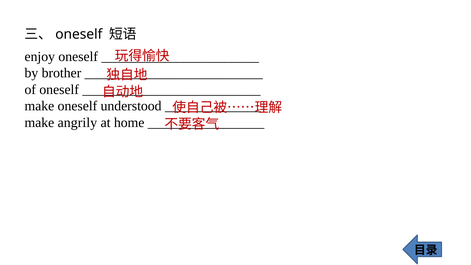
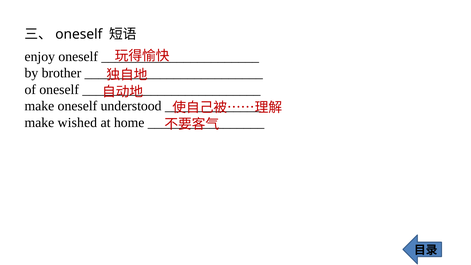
angrily: angrily -> wished
